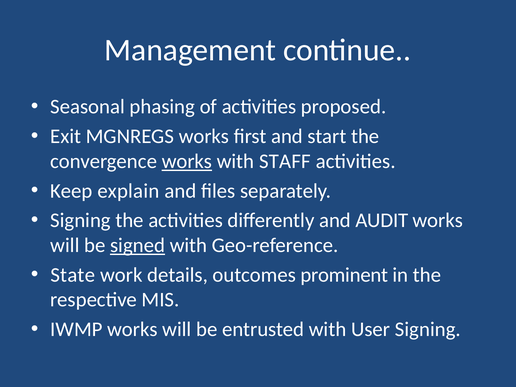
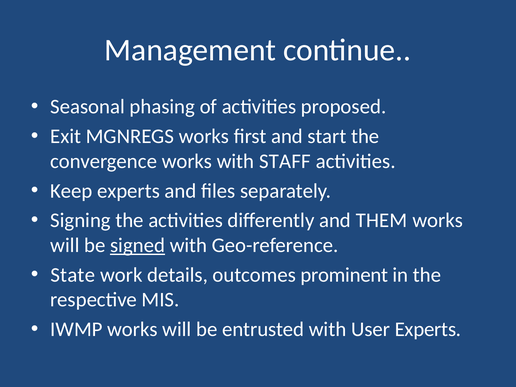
works at (187, 161) underline: present -> none
Keep explain: explain -> experts
AUDIT: AUDIT -> THEM
User Signing: Signing -> Experts
